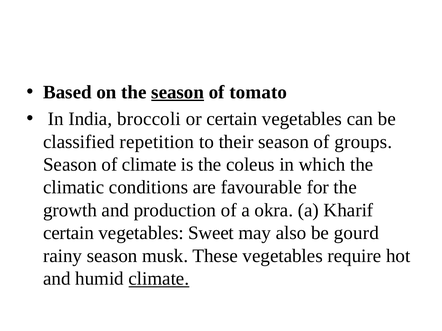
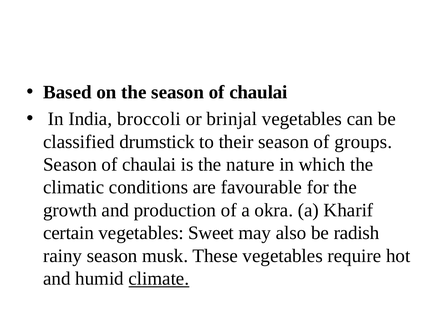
season at (178, 92) underline: present -> none
tomato at (258, 92): tomato -> chaulai
or certain: certain -> brinjal
repetition: repetition -> drumstick
climate at (149, 165): climate -> chaulai
coleus: coleus -> nature
gourd: gourd -> radish
